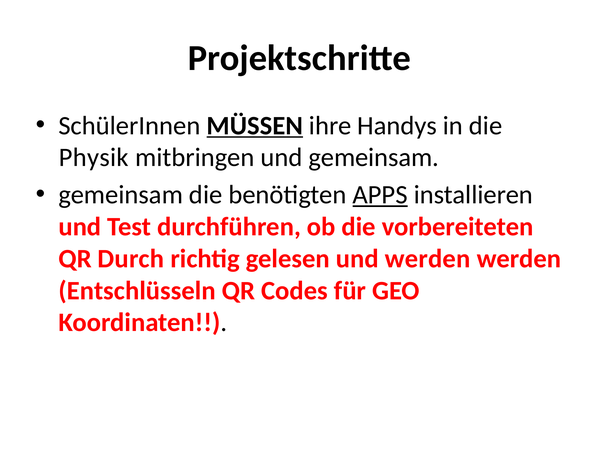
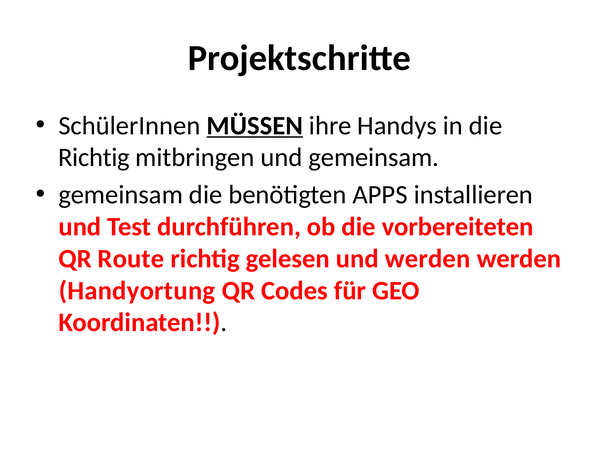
Physik at (94, 158): Physik -> Richtig
APPS underline: present -> none
Durch: Durch -> Route
Entschlüsseln: Entschlüsseln -> Handyortung
